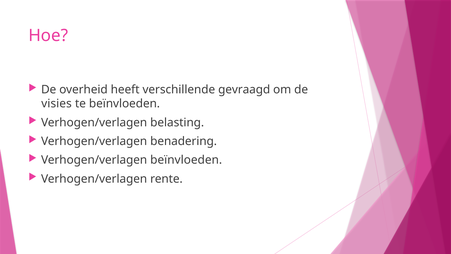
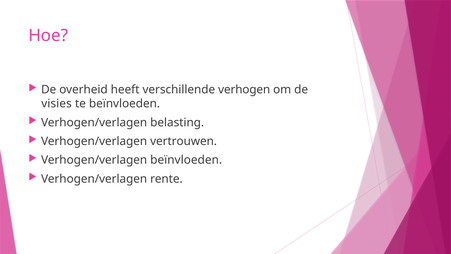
gevraagd: gevraagd -> verhogen
benadering: benadering -> vertrouwen
